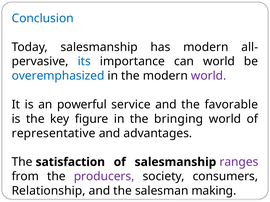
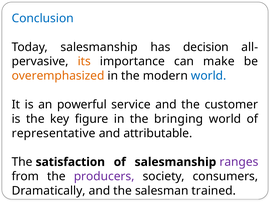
has modern: modern -> decision
its colour: blue -> orange
can world: world -> make
overemphasized colour: blue -> orange
world at (209, 76) colour: purple -> blue
favorable: favorable -> customer
advantages: advantages -> attributable
Relationship: Relationship -> Dramatically
making: making -> trained
